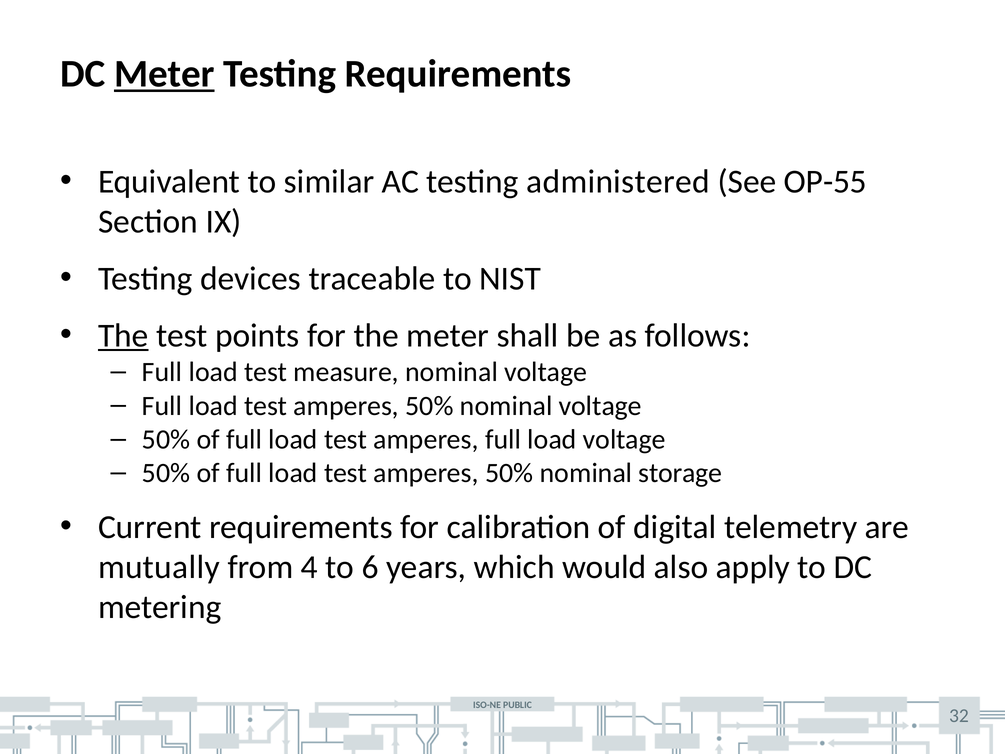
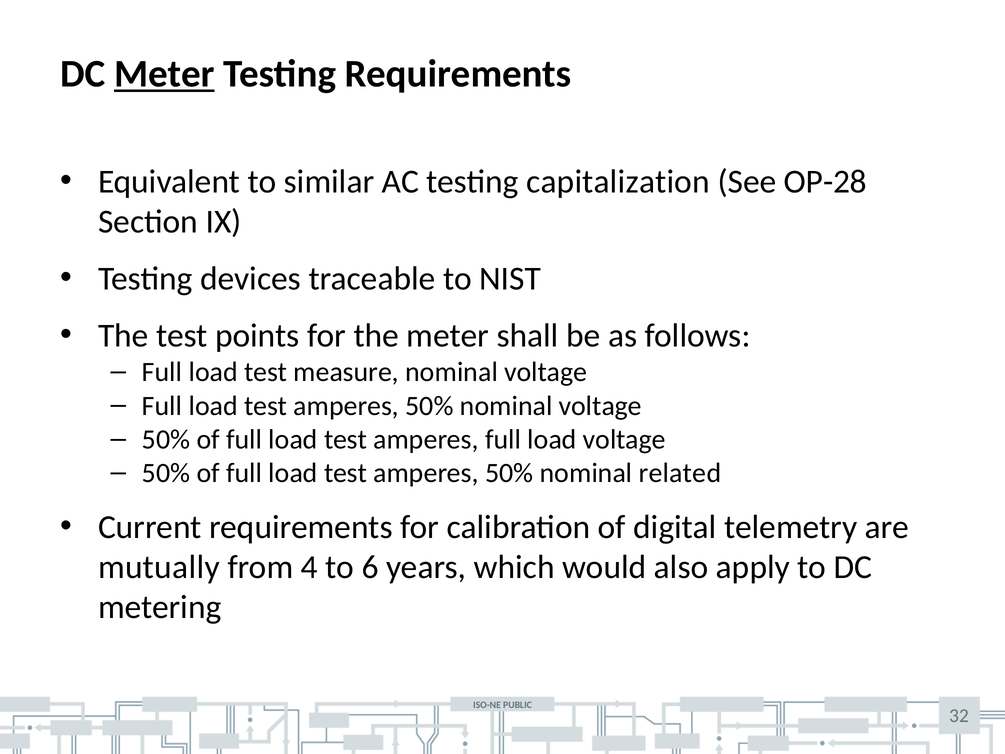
administered: administered -> capitalization
OP-55: OP-55 -> OP-28
The at (123, 336) underline: present -> none
storage: storage -> related
